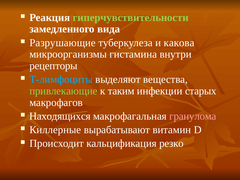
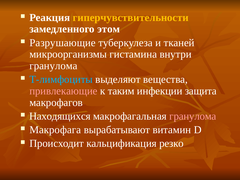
гиперчувствительности colour: light green -> yellow
вида: вида -> этом
какова: какова -> тканей
рецепторы at (53, 66): рецепторы -> гранулома
привлекающие colour: light green -> pink
старых: старых -> защита
Киллерные: Киллерные -> Макрофага
